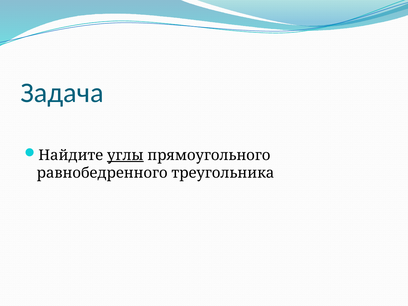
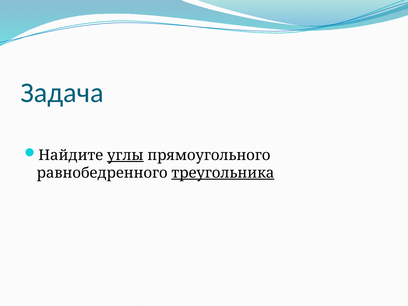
треугольника underline: none -> present
